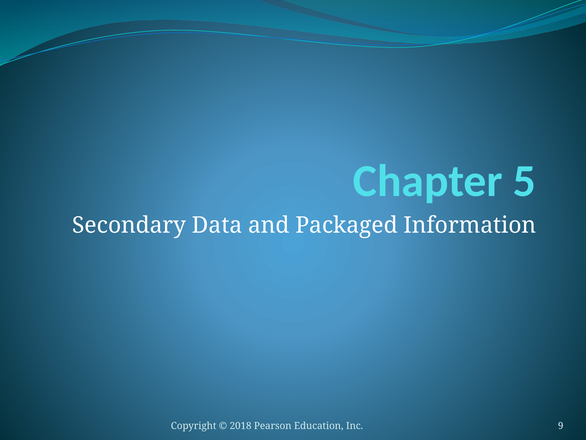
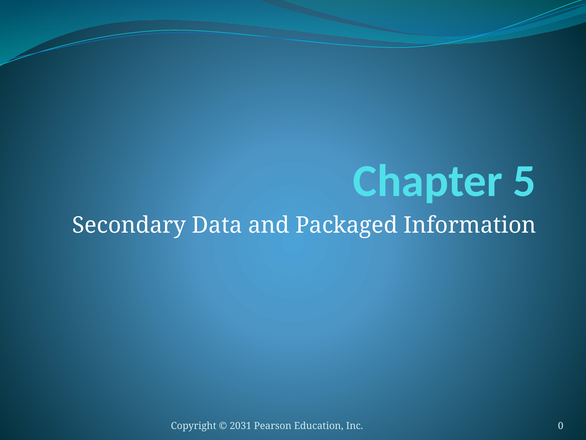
2018: 2018 -> 2031
9: 9 -> 0
